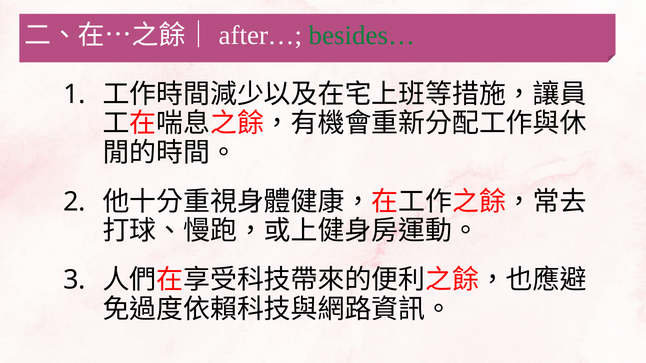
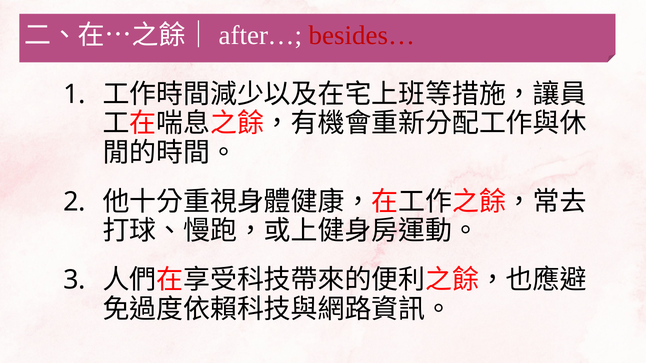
besides… colour: green -> red
